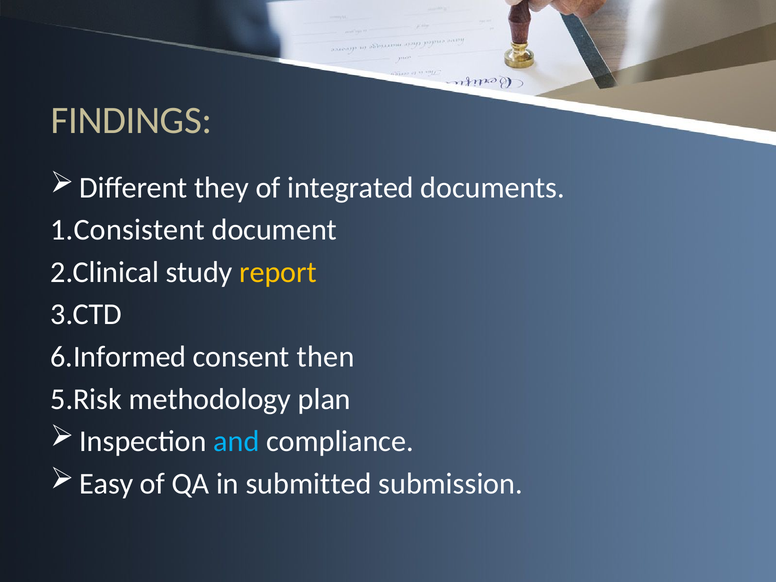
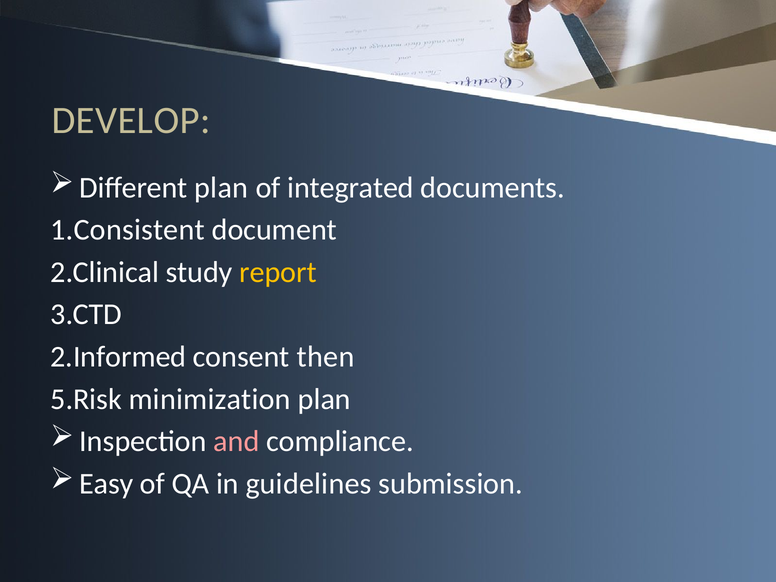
FINDINGS: FINDINGS -> DEVELOP
Different they: they -> plan
6.Informed: 6.Informed -> 2.Informed
methodology: methodology -> minimization
and colour: light blue -> pink
submitted: submitted -> guidelines
